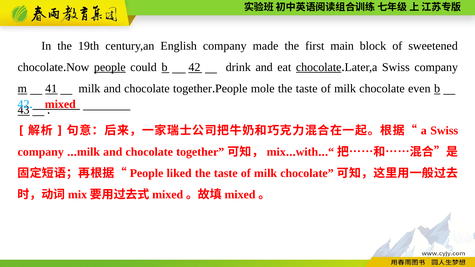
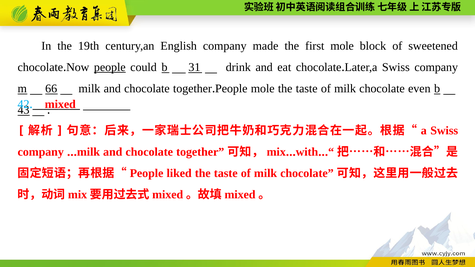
first main: main -> mole
b 42: 42 -> 31
chocolate at (319, 67) underline: present -> none
41: 41 -> 66
